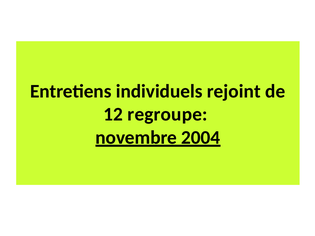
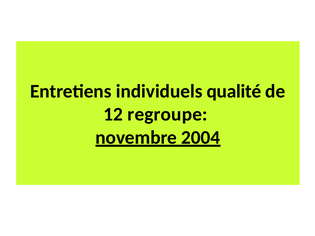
rejoint: rejoint -> qualité
